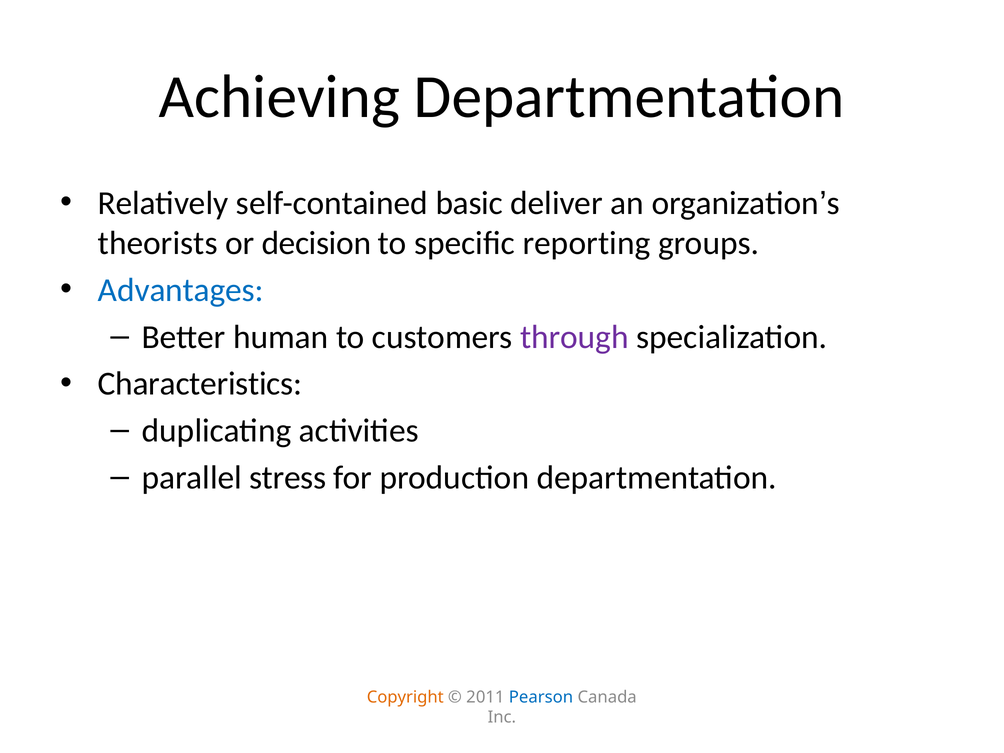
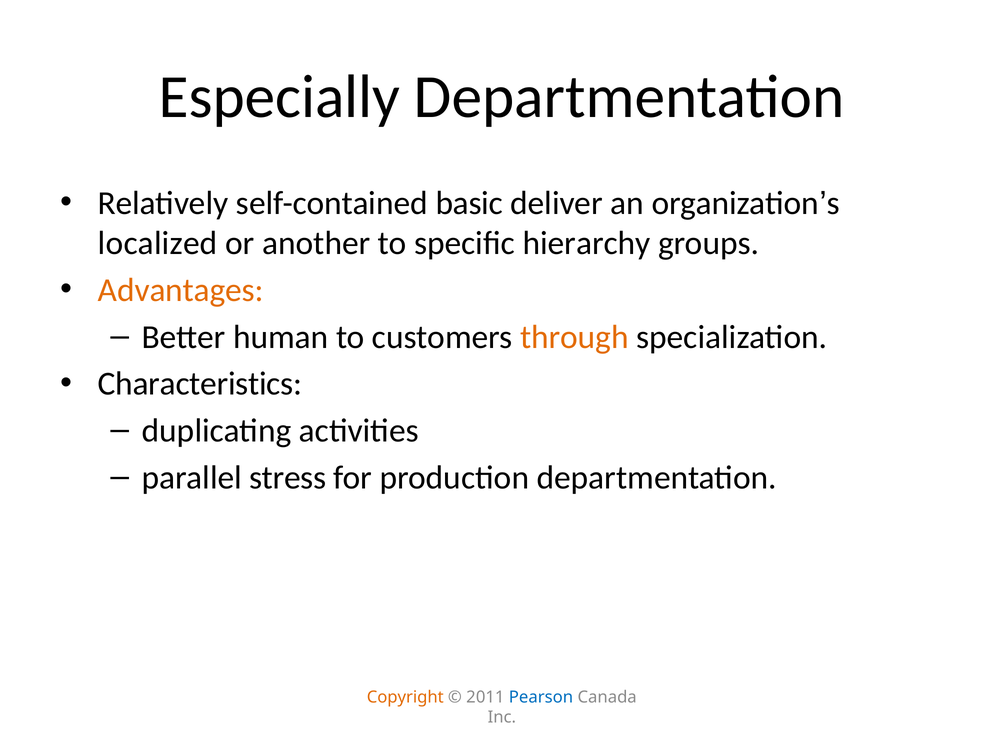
Achieving: Achieving -> Especially
theorists: theorists -> localized
decision: decision -> another
reporting: reporting -> hierarchy
Advantages colour: blue -> orange
through colour: purple -> orange
